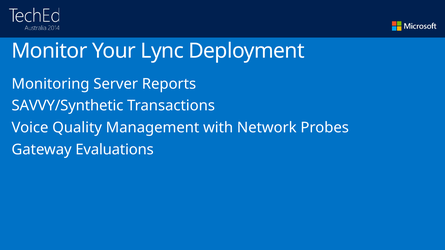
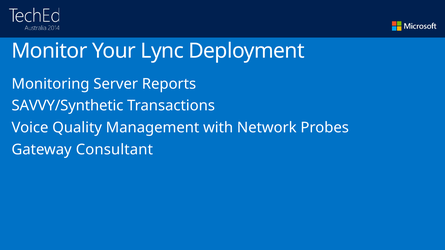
Evaluations: Evaluations -> Consultant
